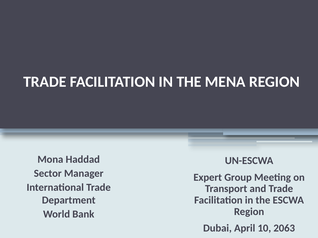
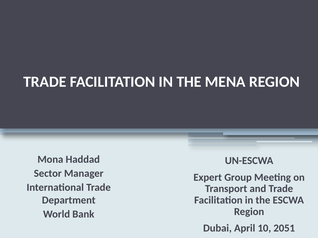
2063: 2063 -> 2051
